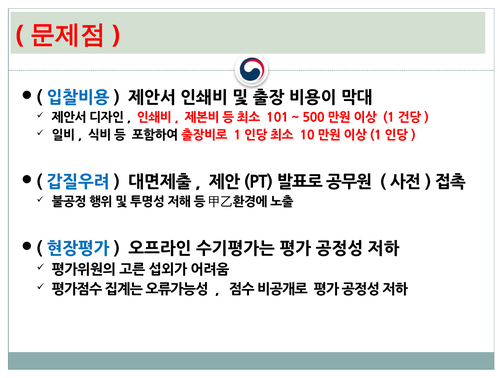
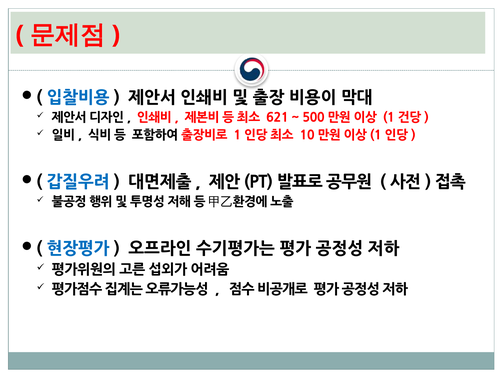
101: 101 -> 621
